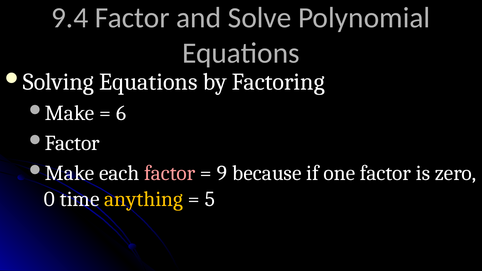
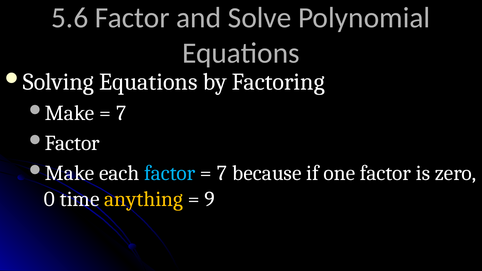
9.4: 9.4 -> 5.6
6 at (121, 113): 6 -> 7
factor at (170, 173) colour: pink -> light blue
9 at (222, 173): 9 -> 7
5: 5 -> 9
